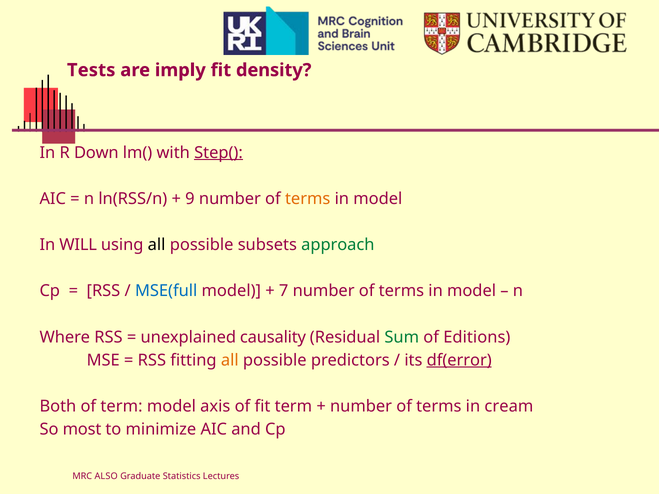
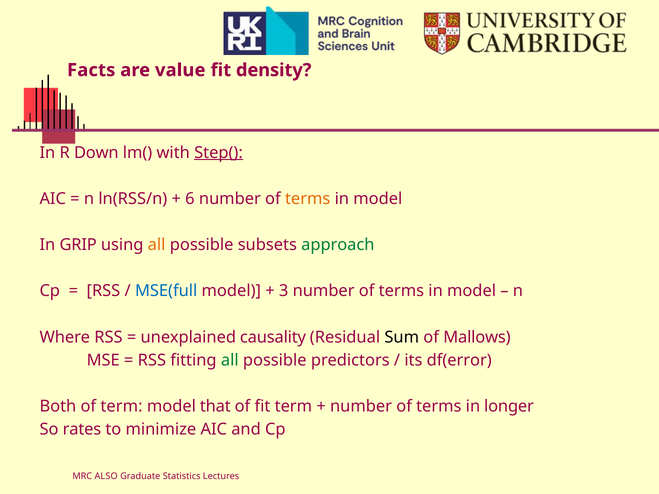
Tests: Tests -> Facts
imply: imply -> value
9: 9 -> 6
WILL: WILL -> GRIP
all at (157, 245) colour: black -> orange
7: 7 -> 3
Sum colour: green -> black
Editions: Editions -> Mallows
all at (230, 360) colour: orange -> green
df(error underline: present -> none
axis: axis -> that
cream: cream -> longer
most: most -> rates
